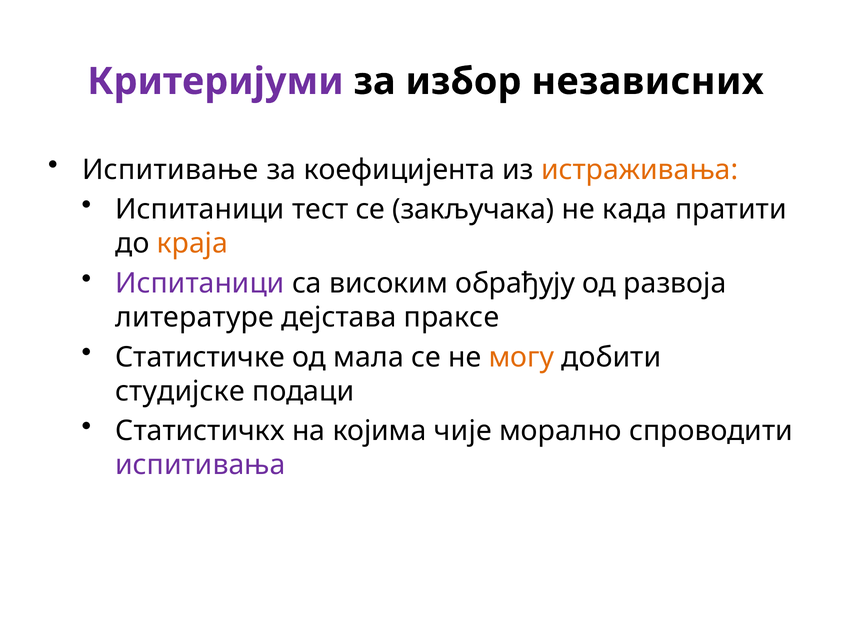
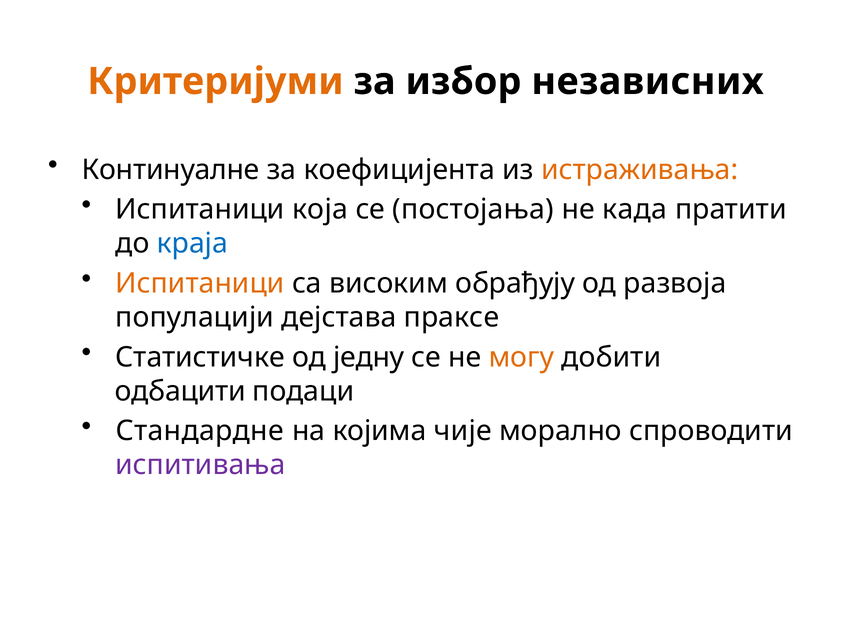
Критеријуми colour: purple -> orange
Испитивање: Испитивање -> Континуалне
тест: тест -> која
закључака: закључака -> постојања
краја colour: orange -> blue
Испитаници at (200, 283) colour: purple -> orange
литературе: литературе -> популацији
мала: мала -> једну
студијске: студијске -> одбацити
Статистичкх: Статистичкх -> Стандардне
